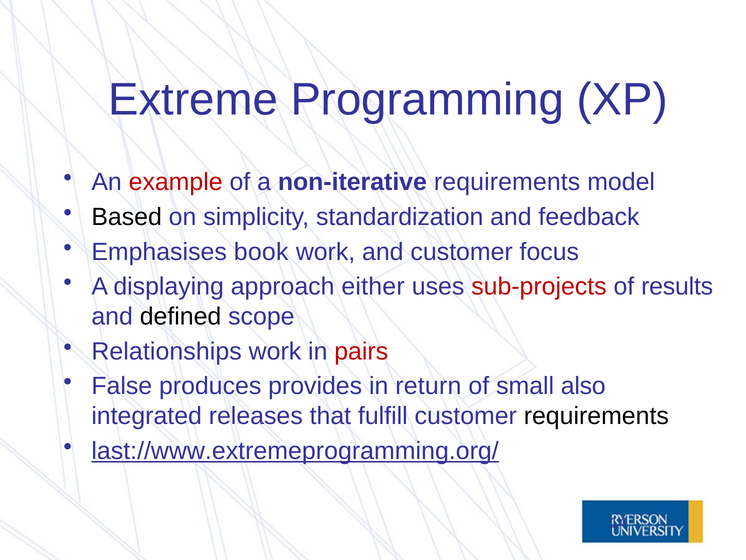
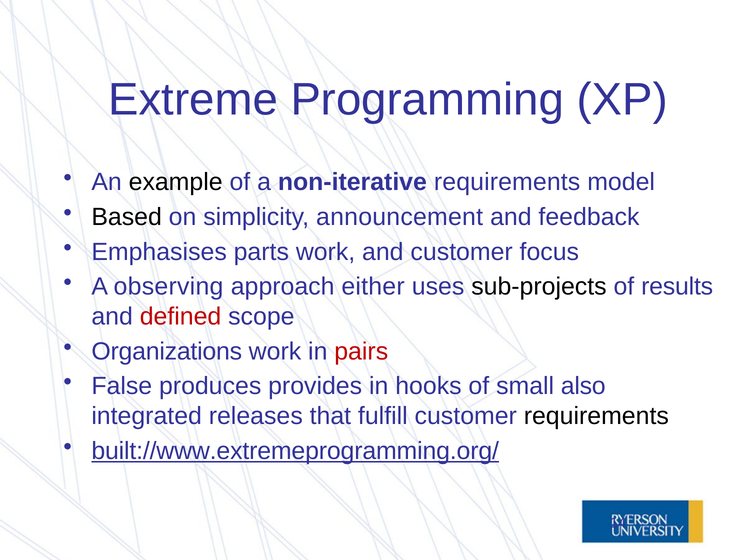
example colour: red -> black
standardization: standardization -> announcement
book: book -> parts
displaying: displaying -> observing
sub-projects colour: red -> black
defined colour: black -> red
Relationships: Relationships -> Organizations
return: return -> hooks
last://www.extremeprogramming.org/: last://www.extremeprogramming.org/ -> built://www.extremeprogramming.org/
